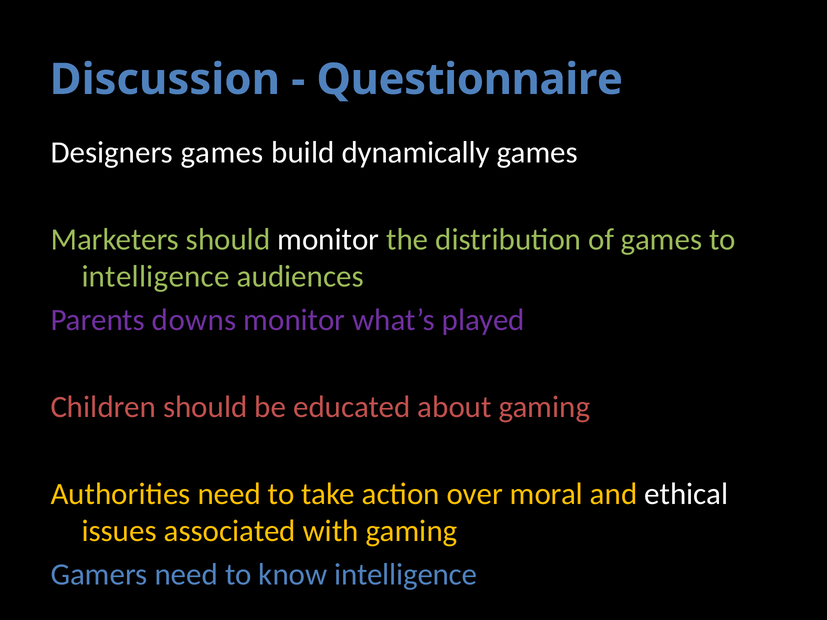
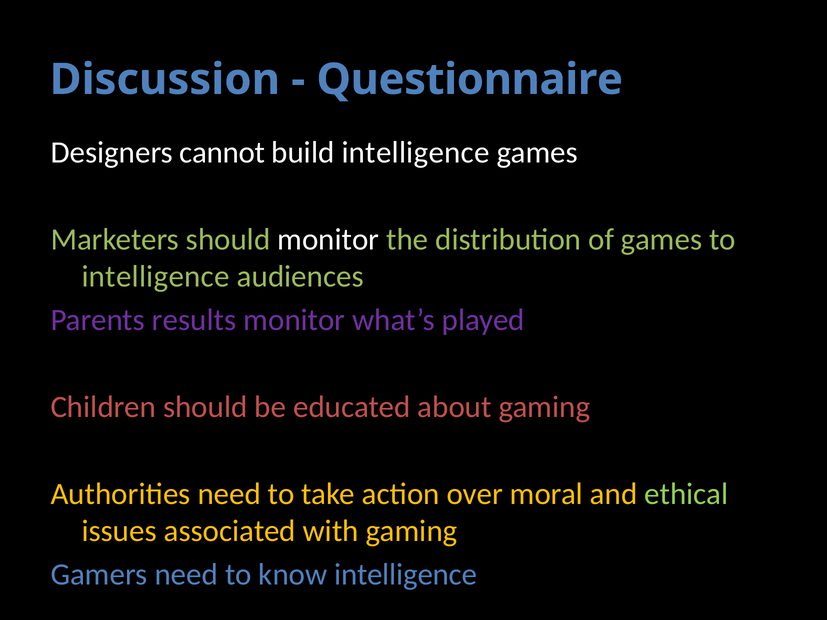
Designers games: games -> cannot
build dynamically: dynamically -> intelligence
downs: downs -> results
ethical colour: white -> light green
